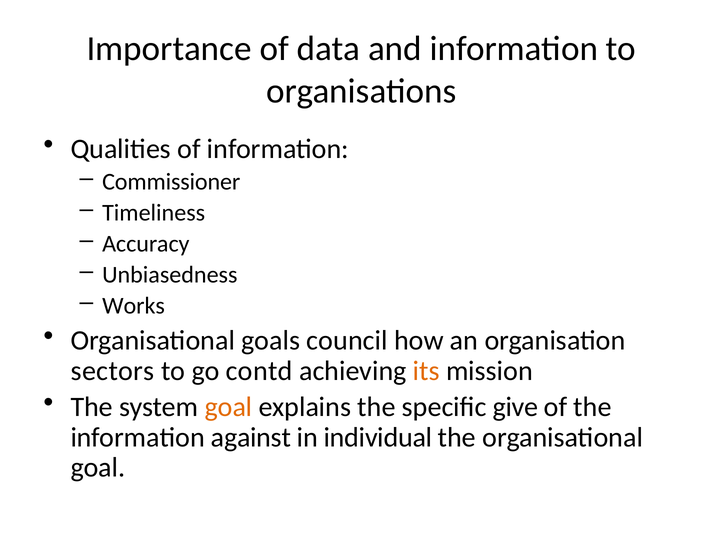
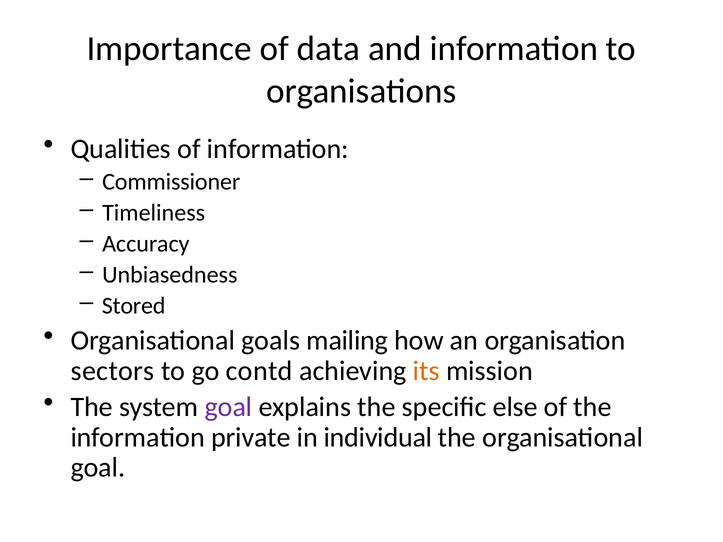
Works: Works -> Stored
council: council -> mailing
goal at (229, 407) colour: orange -> purple
give: give -> else
against: against -> private
